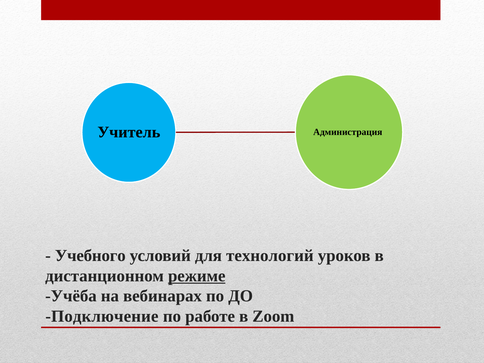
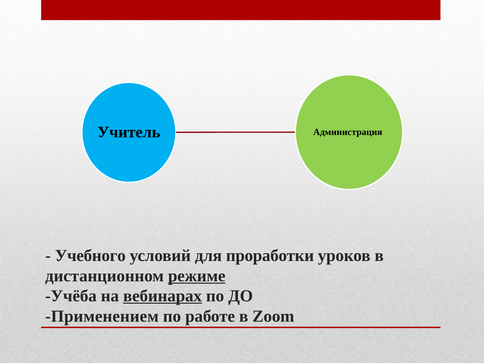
технологий: технологий -> проработки
вебинарах underline: none -> present
Подключение: Подключение -> Применением
